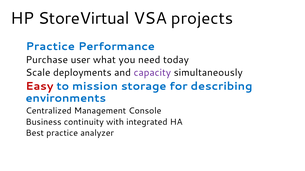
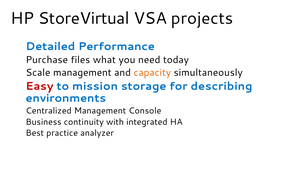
Practice at (50, 47): Practice -> Detailed
user: user -> files
Scale deployments: deployments -> management
capacity colour: purple -> orange
